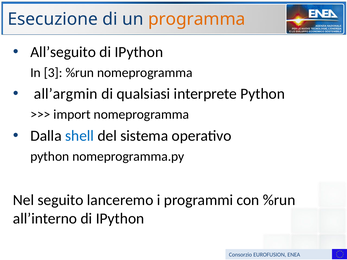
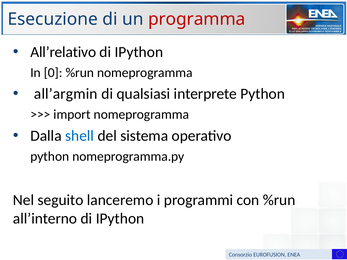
programma colour: orange -> red
All’seguito: All’seguito -> All’relativo
3: 3 -> 0
